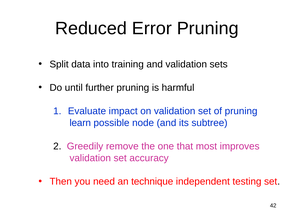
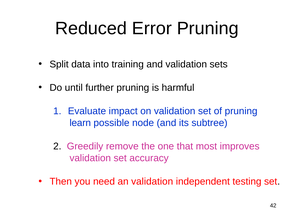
an technique: technique -> validation
